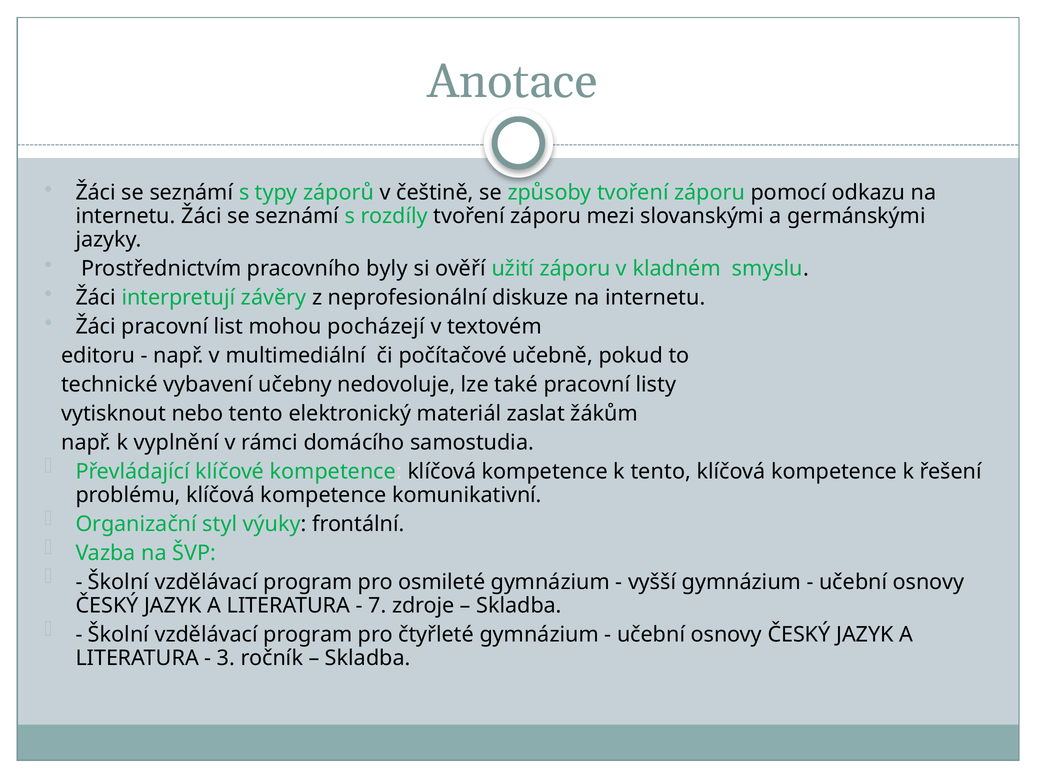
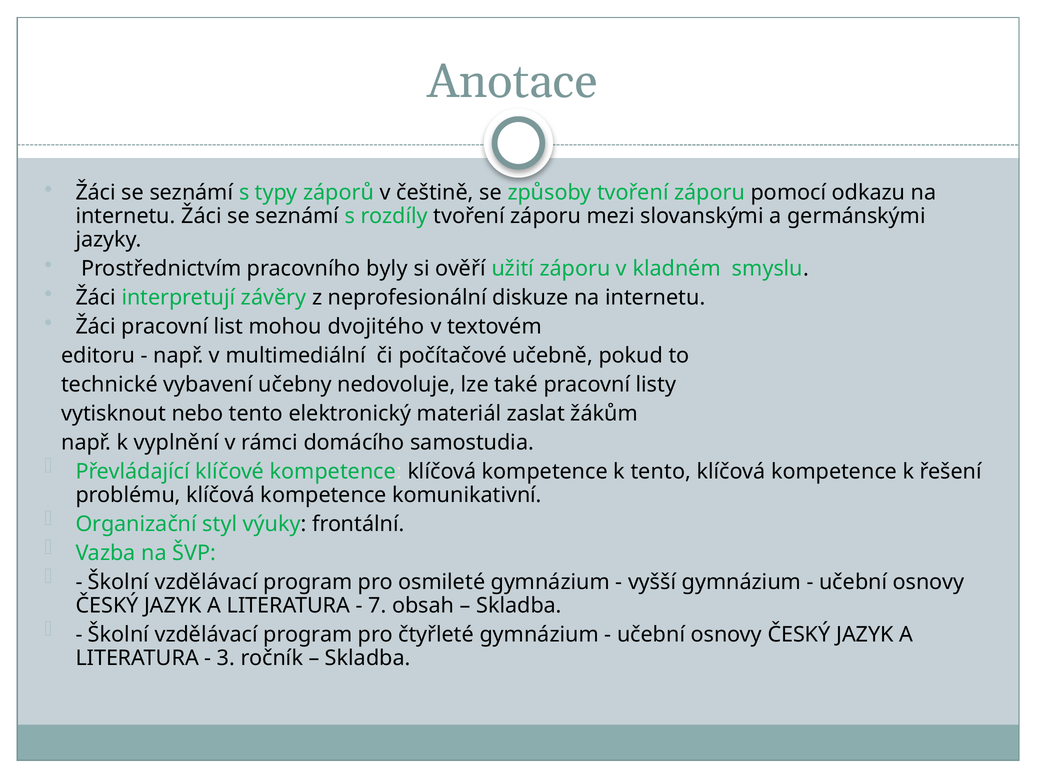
pocházejí: pocházejí -> dvojitého
zdroje: zdroje -> obsah
